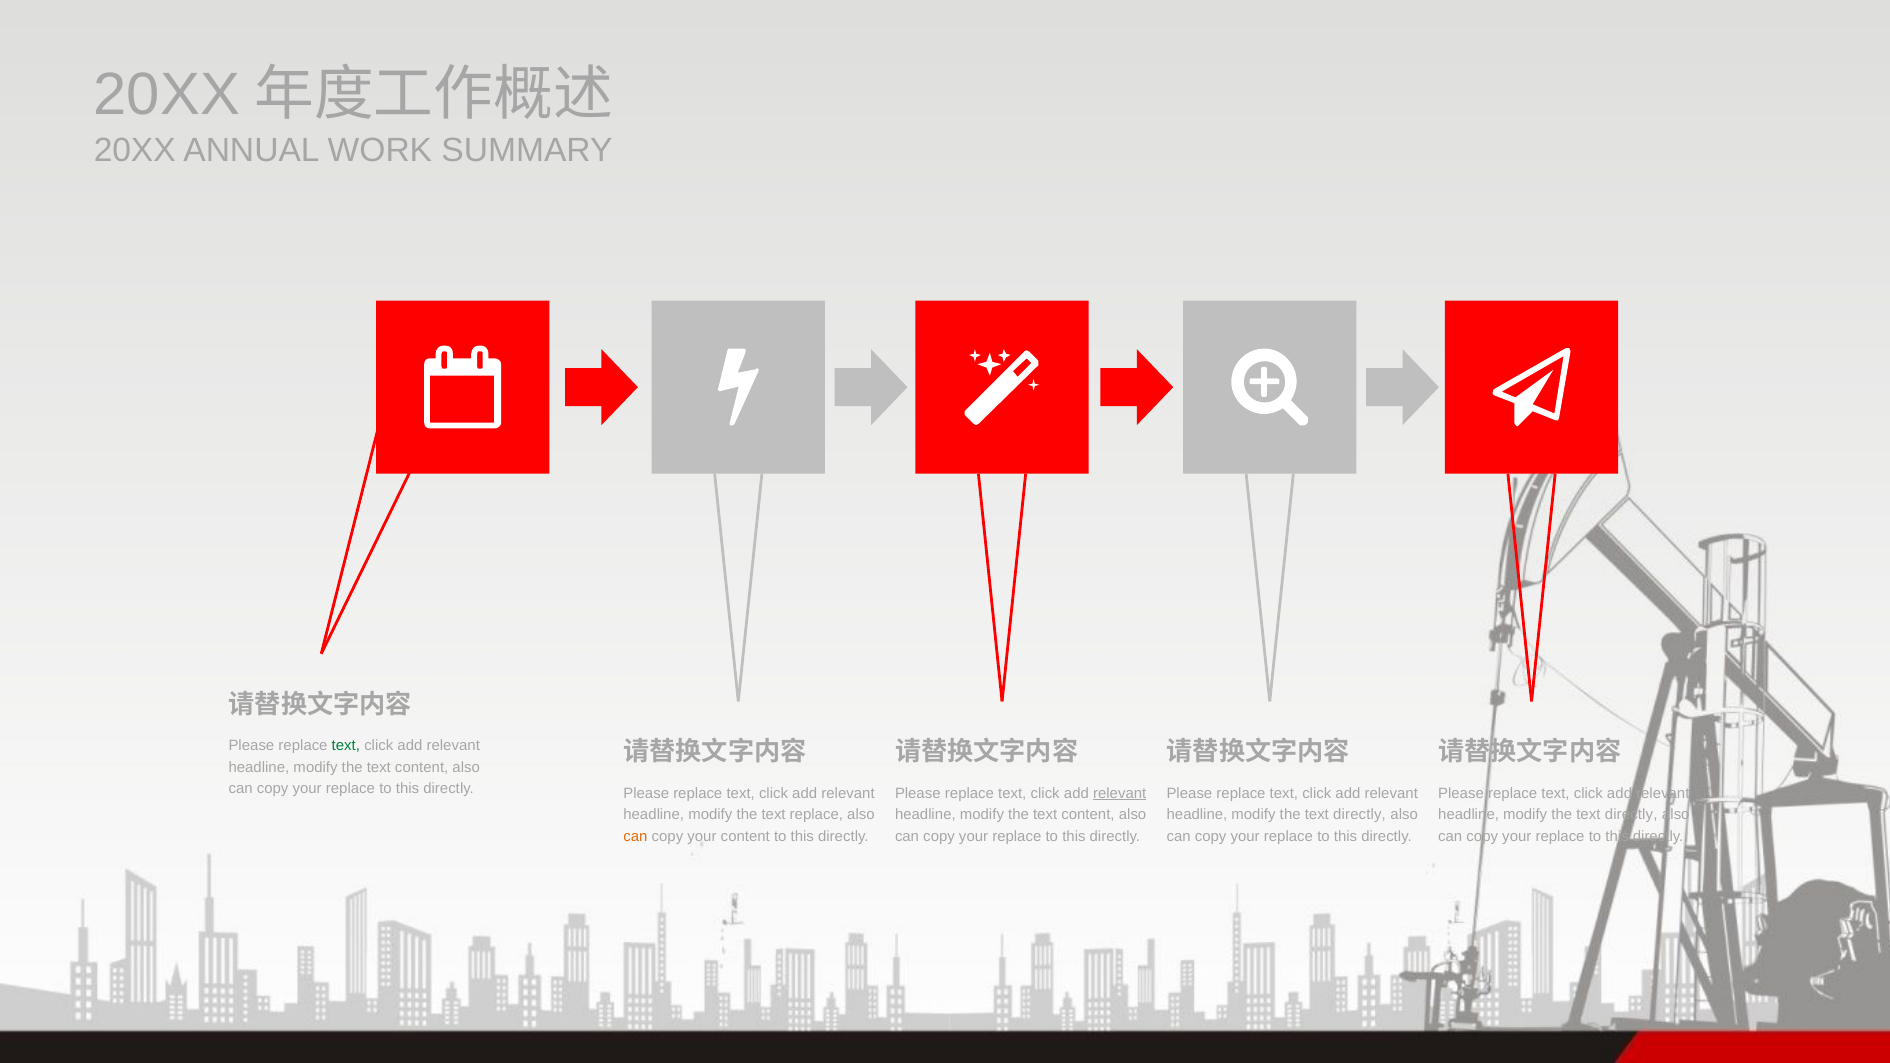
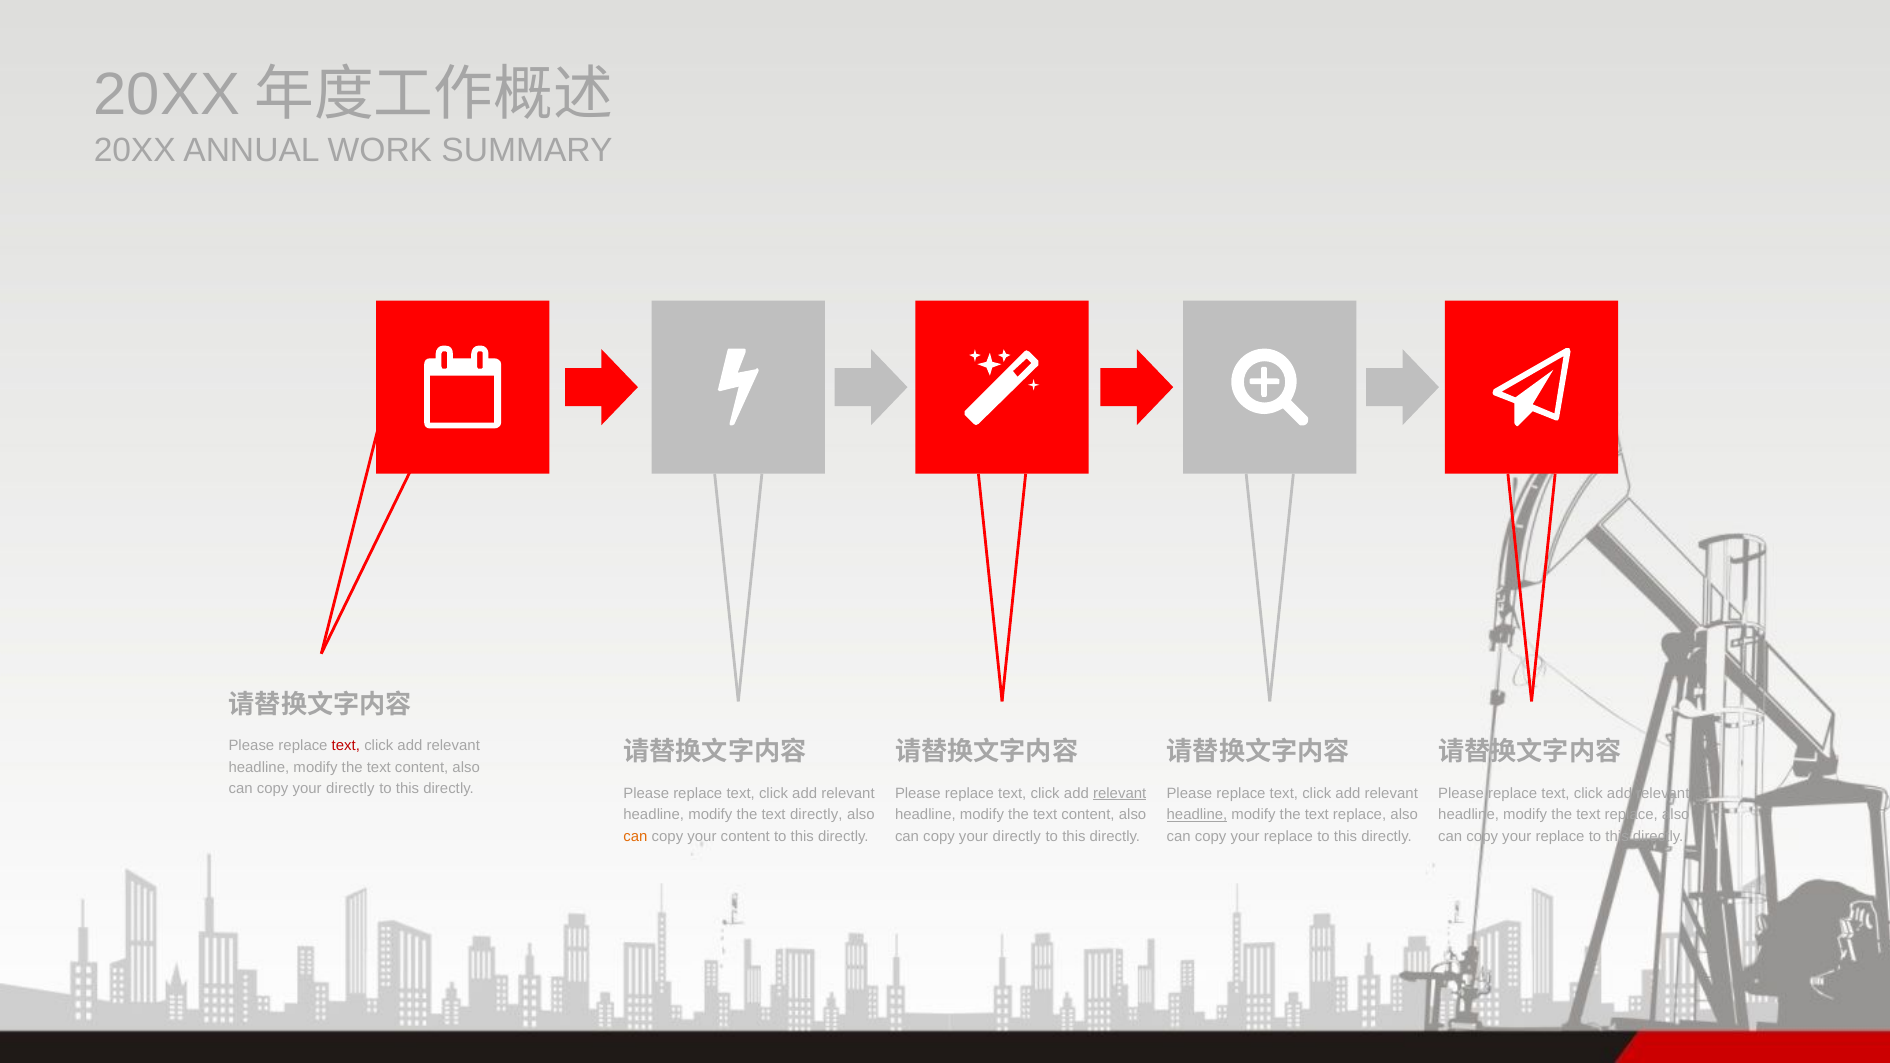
text at (346, 746) colour: green -> red
replace at (350, 789): replace -> directly
text replace: replace -> directly
headline at (1197, 815) underline: none -> present
directly at (1360, 815): directly -> replace
directly at (1631, 815): directly -> replace
replace at (1017, 836): replace -> directly
